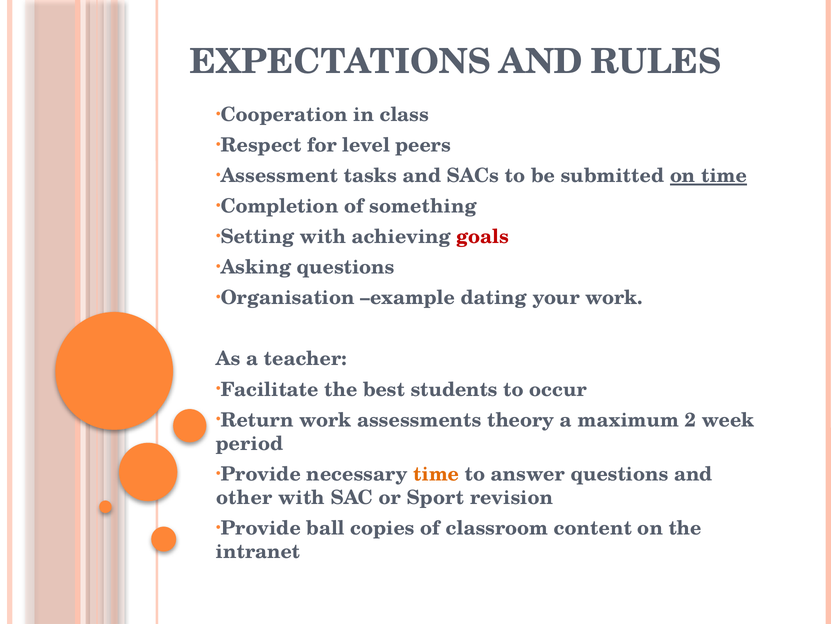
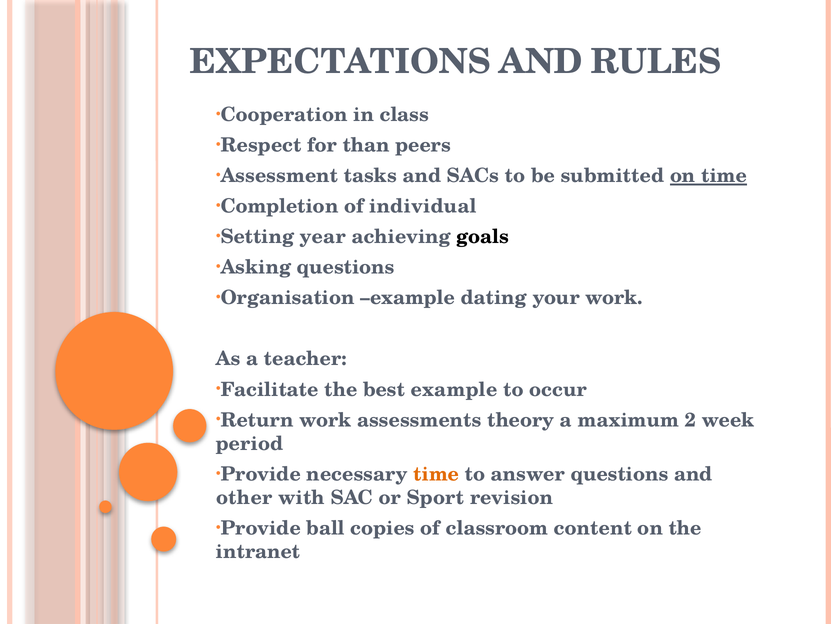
level: level -> than
something: something -> individual
Setting with: with -> year
goals colour: red -> black
best students: students -> example
